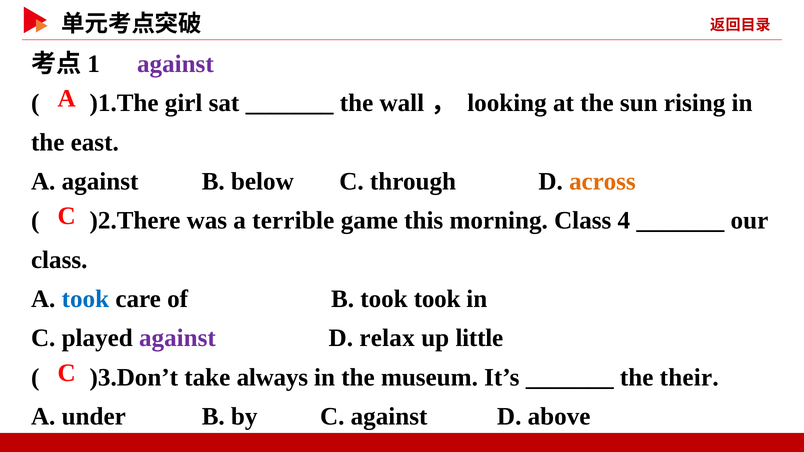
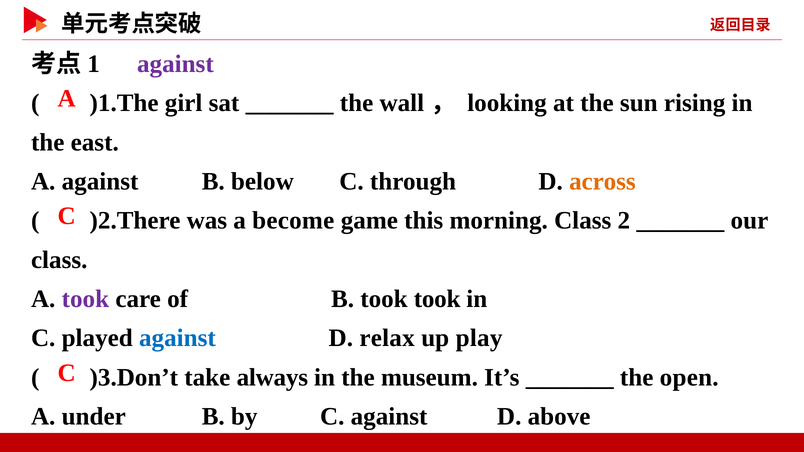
terrible: terrible -> become
4: 4 -> 2
took at (85, 299) colour: blue -> purple
against at (177, 338) colour: purple -> blue
little: little -> play
their: their -> open
